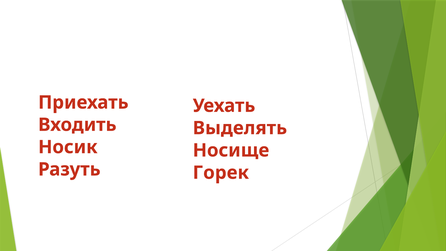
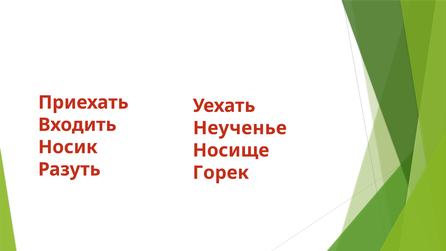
Выделять: Выделять -> Неученье
